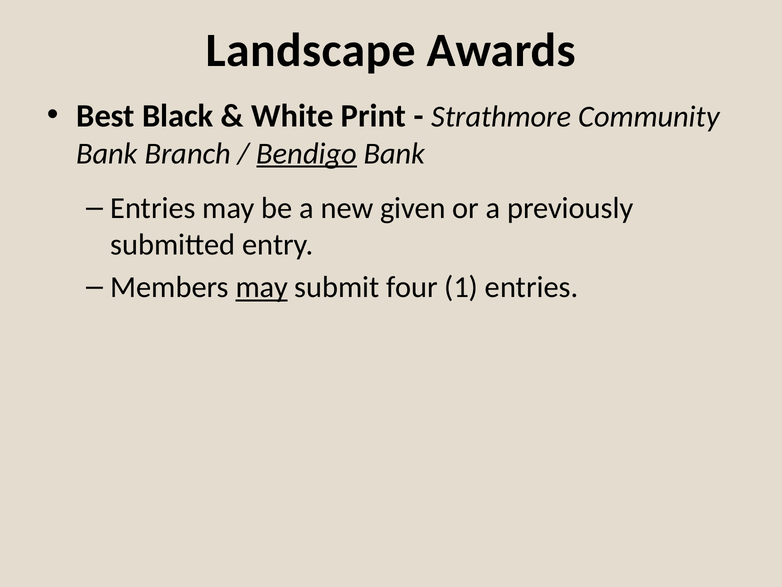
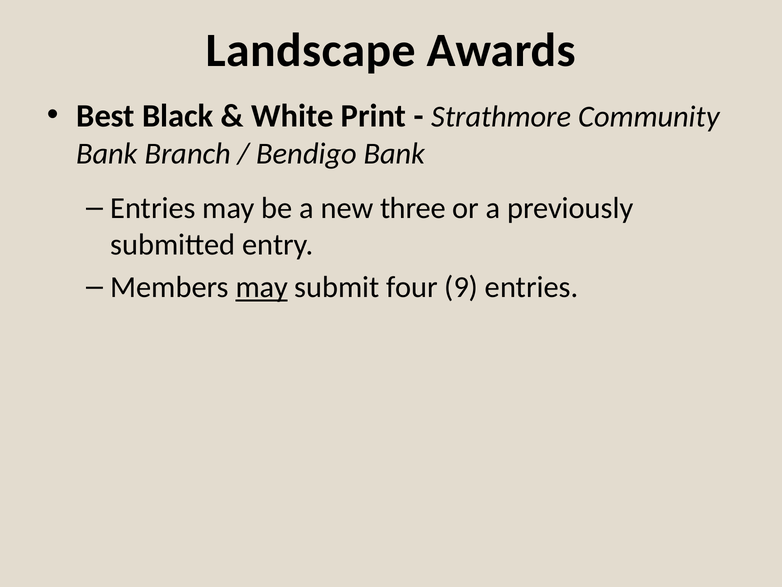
Bendigo underline: present -> none
given: given -> three
1: 1 -> 9
